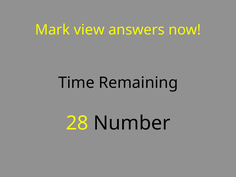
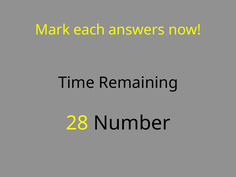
view: view -> each
